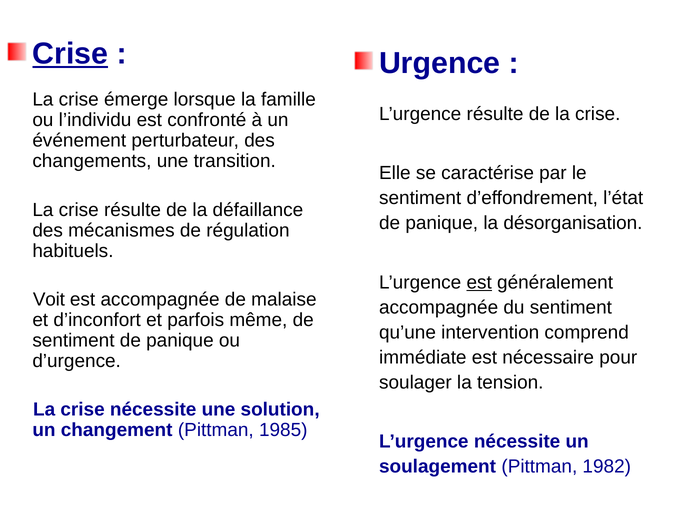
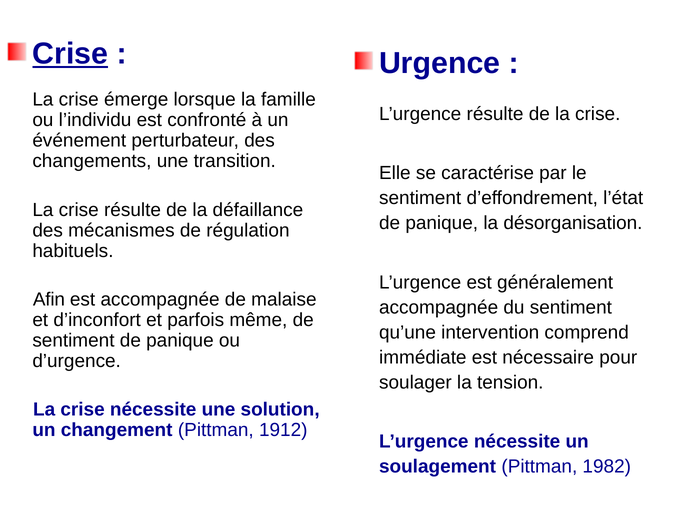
est at (479, 282) underline: present -> none
Voit: Voit -> Afin
1985: 1985 -> 1912
